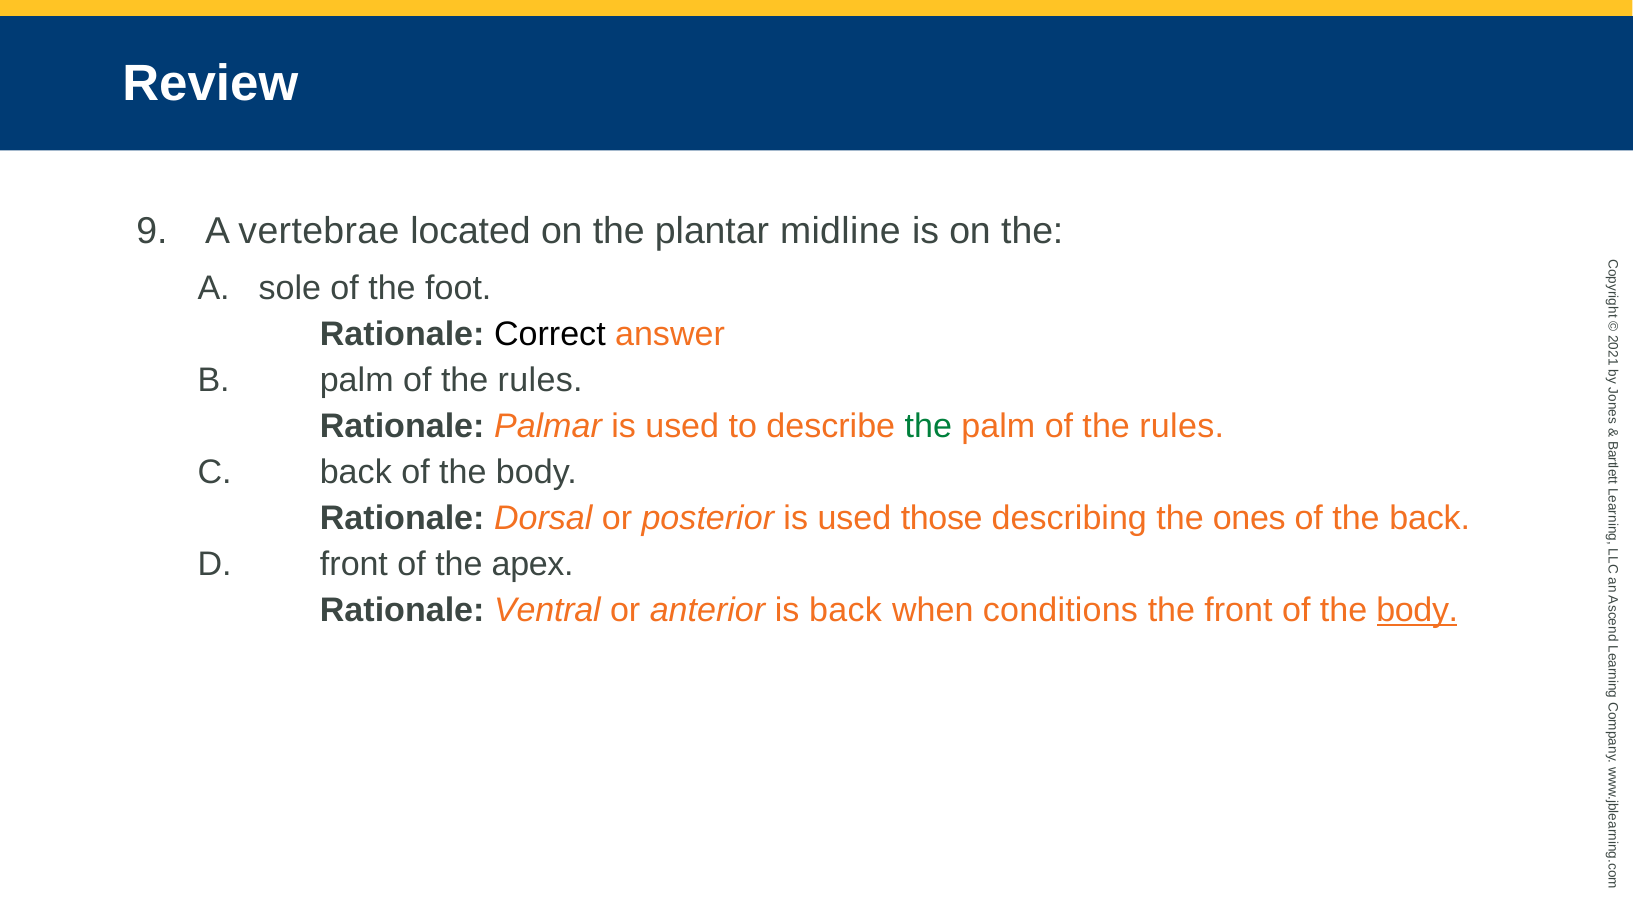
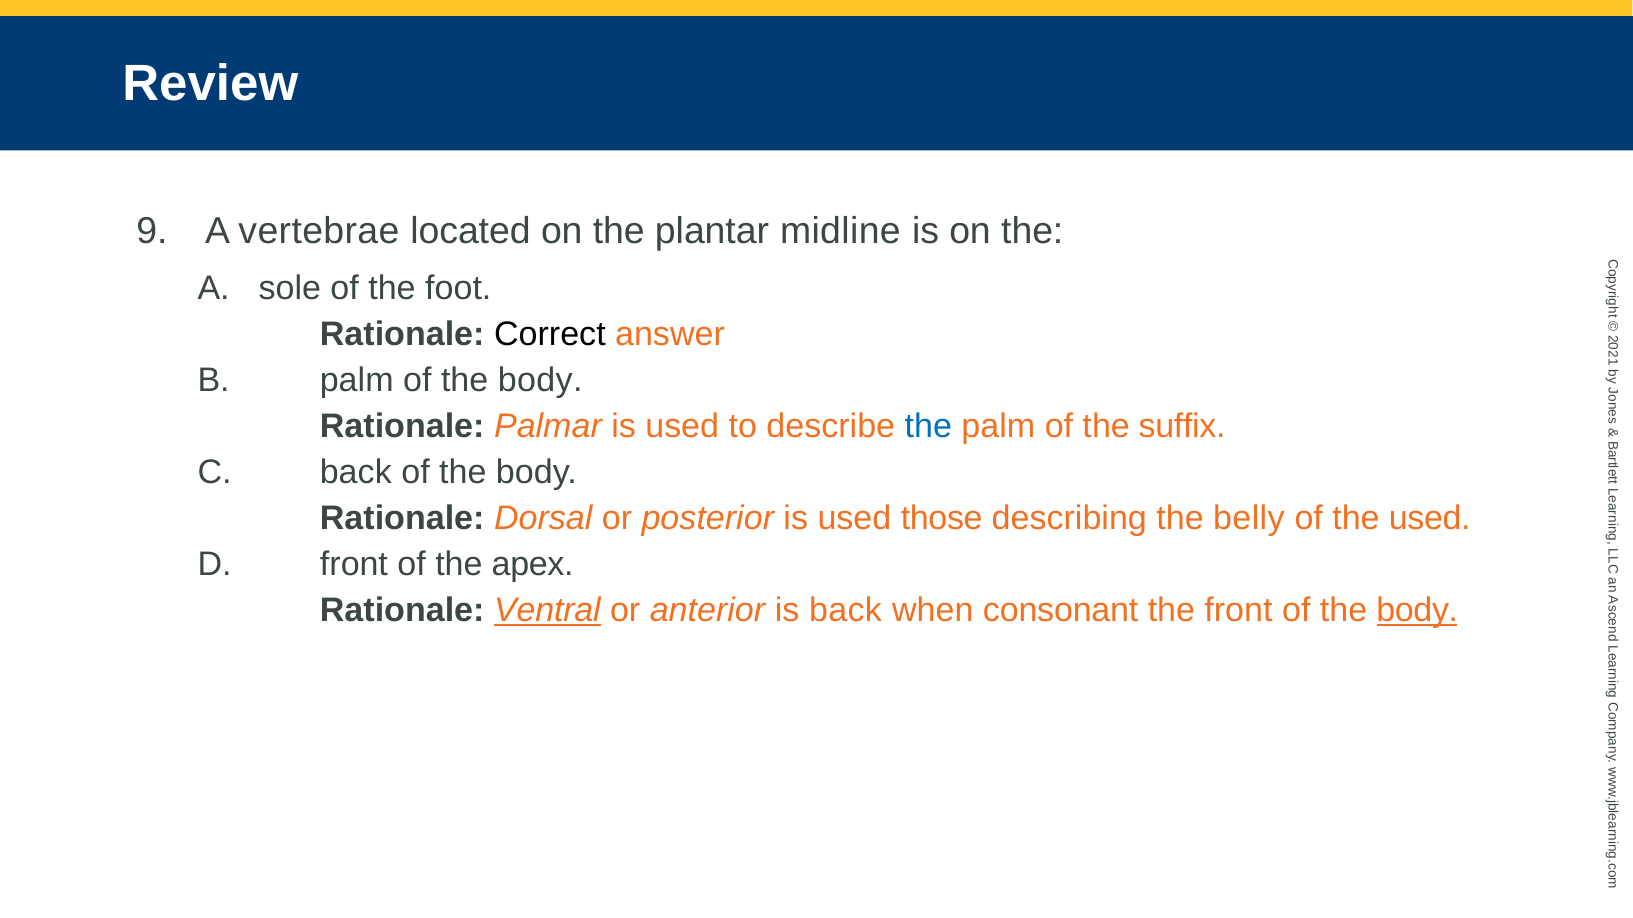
rules at (540, 381): rules -> body
the at (928, 427) colour: green -> blue
rules at (1182, 427): rules -> suffix
ones: ones -> belly
the back: back -> used
Ventral underline: none -> present
conditions: conditions -> consonant
